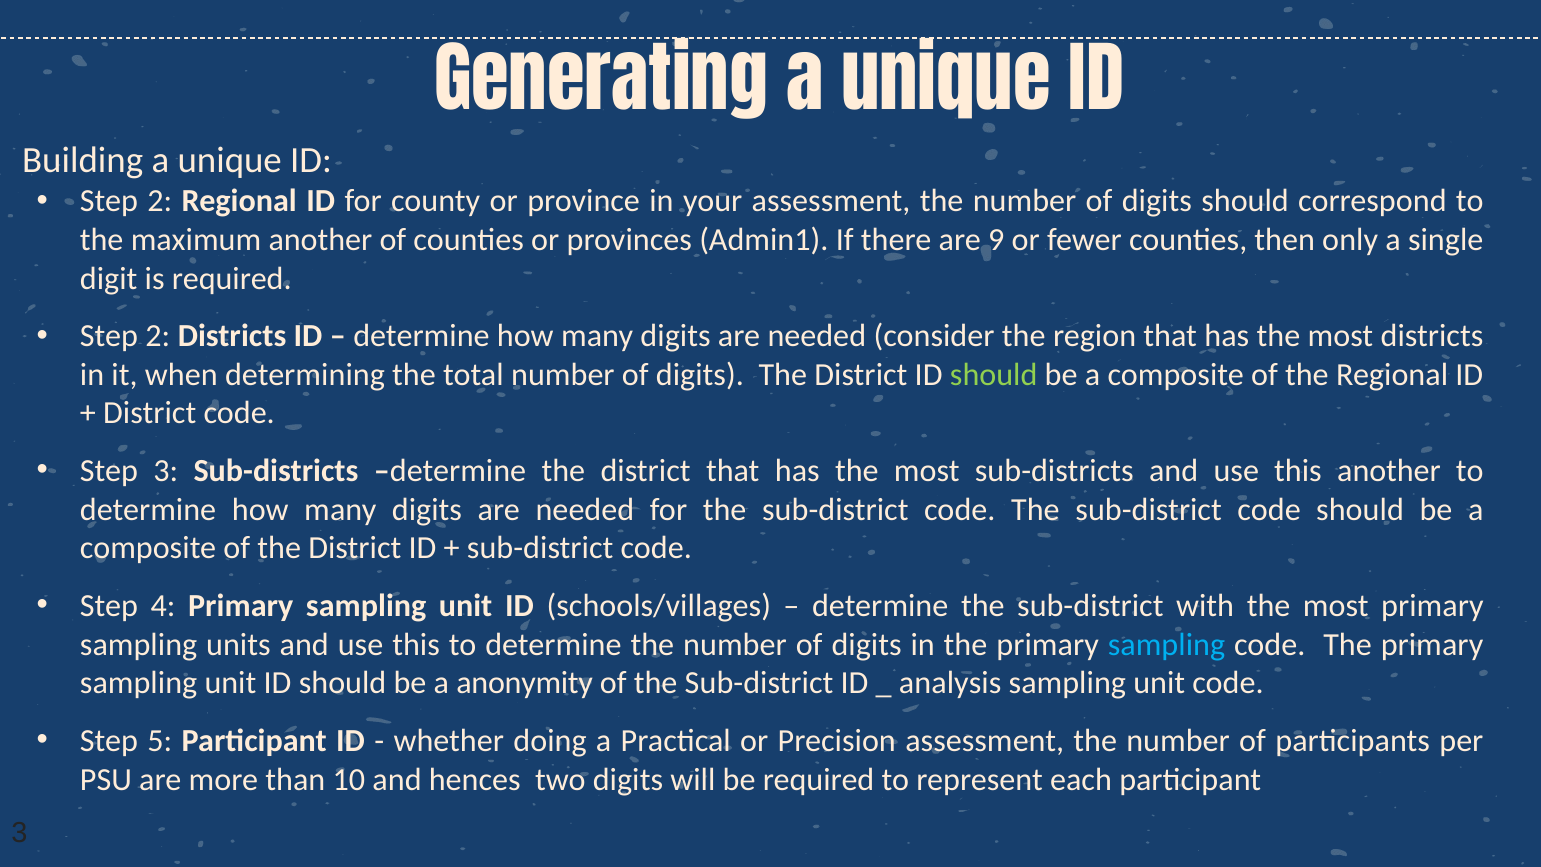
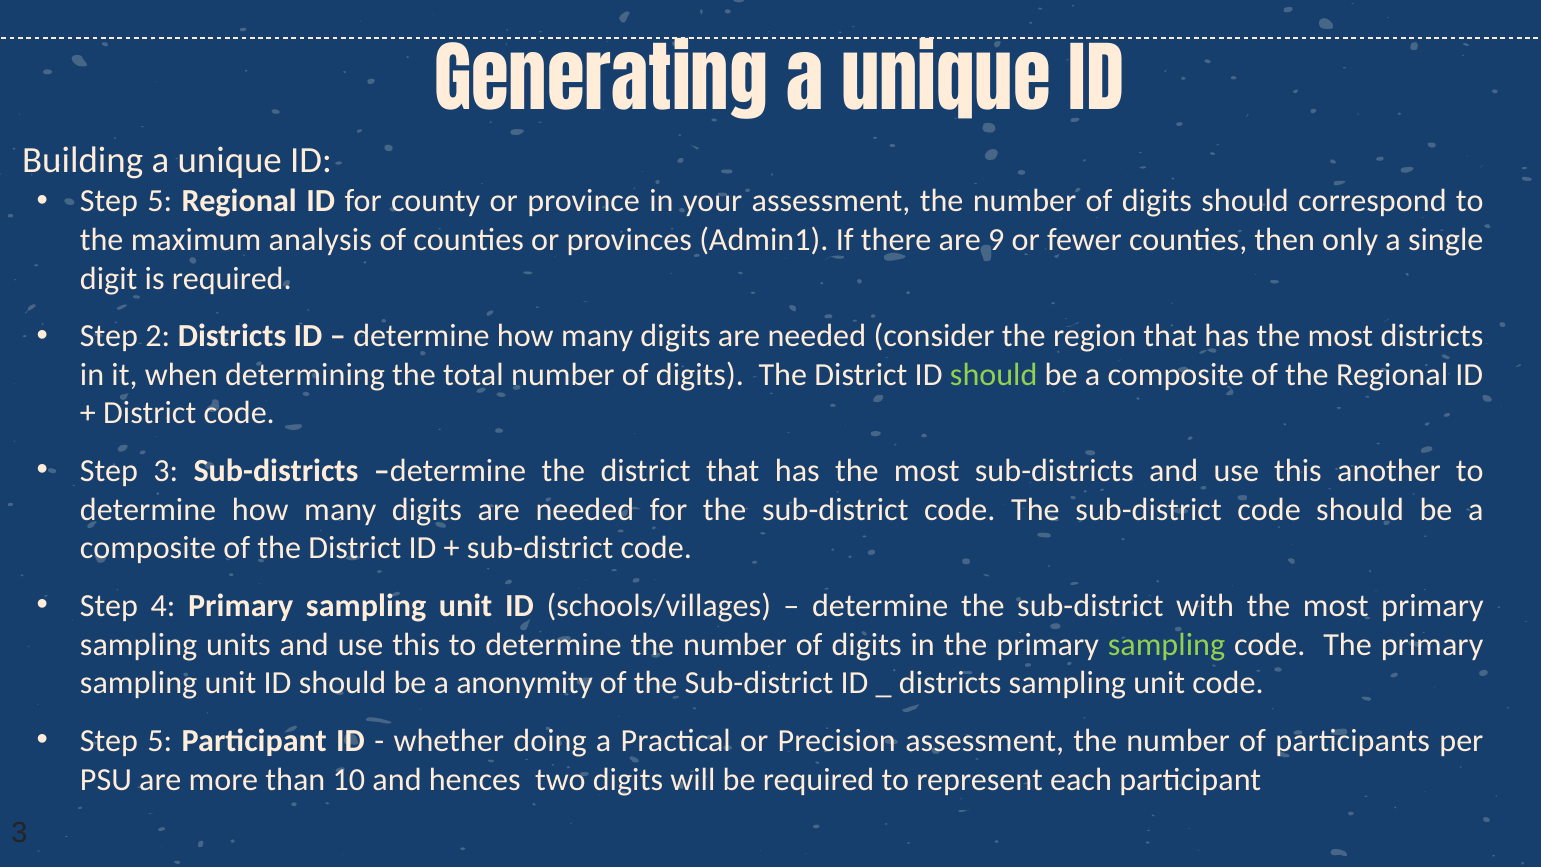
2 at (160, 201): 2 -> 5
maximum another: another -> analysis
sampling at (1166, 644) colour: light blue -> light green
analysis at (950, 683): analysis -> districts
